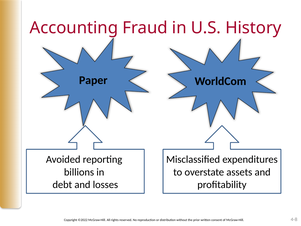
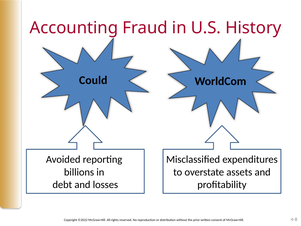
Paper: Paper -> Could
